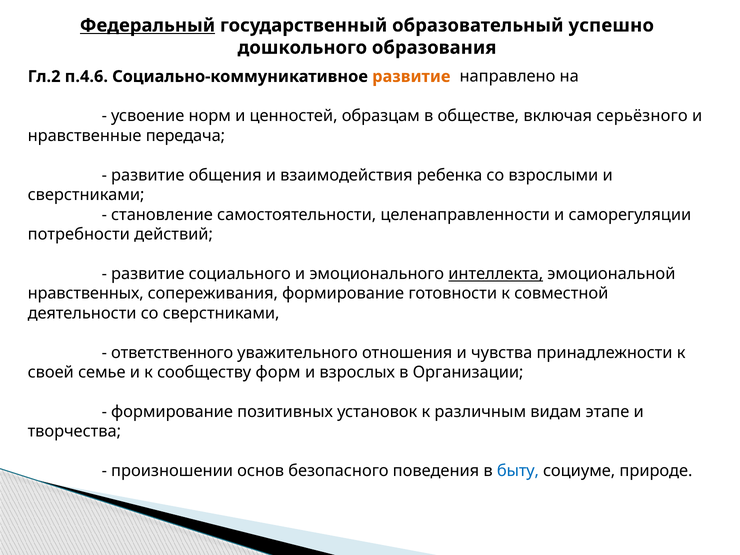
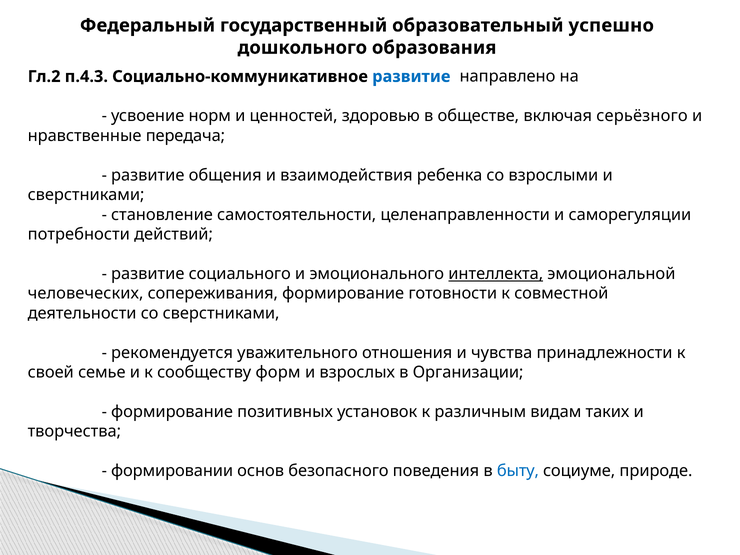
Федеральный underline: present -> none
п.4.6: п.4.6 -> п.4.3
развитие at (411, 77) colour: orange -> blue
образцам: образцам -> здоровью
нравственных: нравственных -> человеческих
ответственного: ответственного -> рекомендуется
этапе: этапе -> таких
произношении: произношении -> формировании
